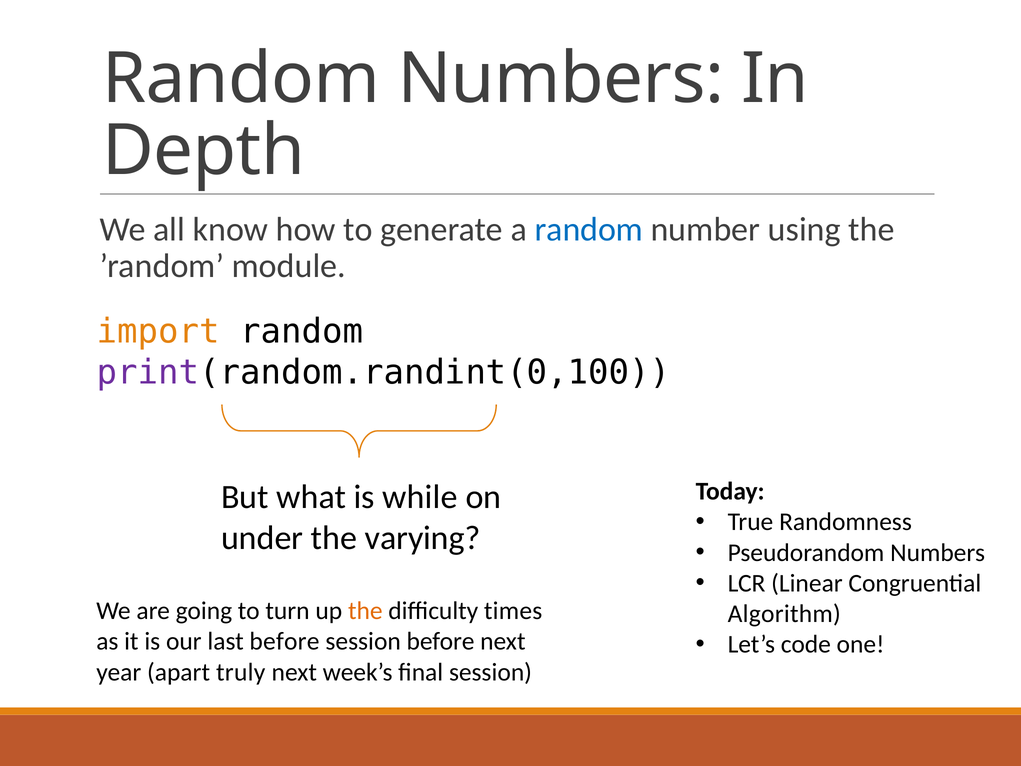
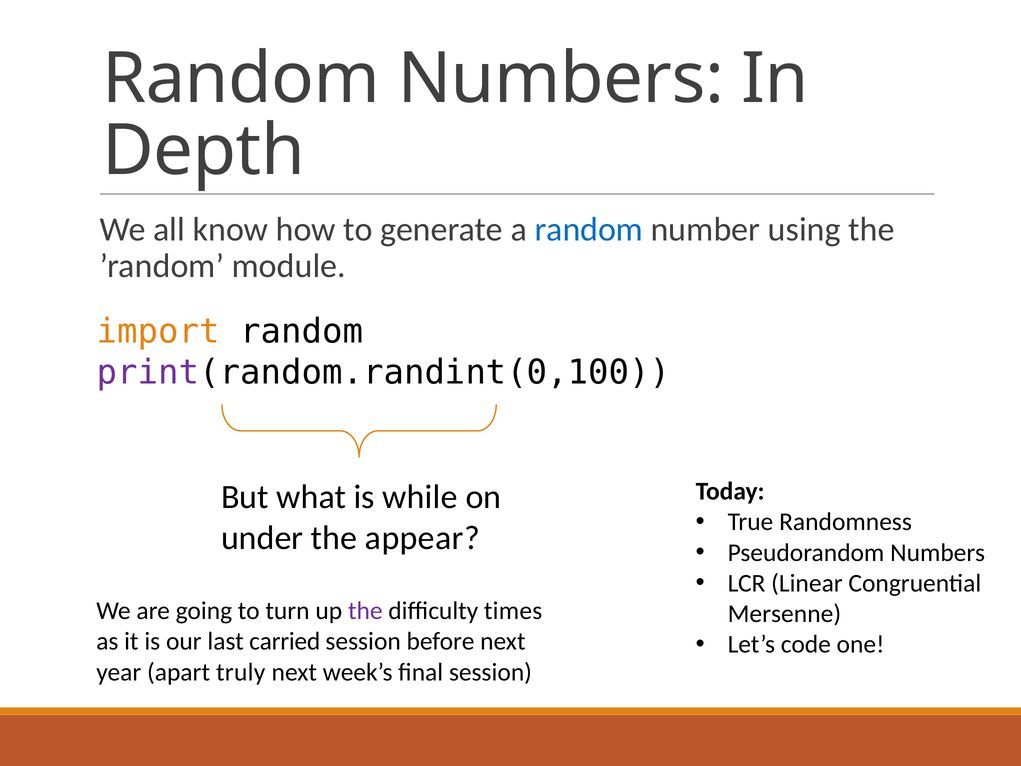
varying: varying -> appear
the at (365, 611) colour: orange -> purple
Algorithm: Algorithm -> Mersenne
last before: before -> carried
